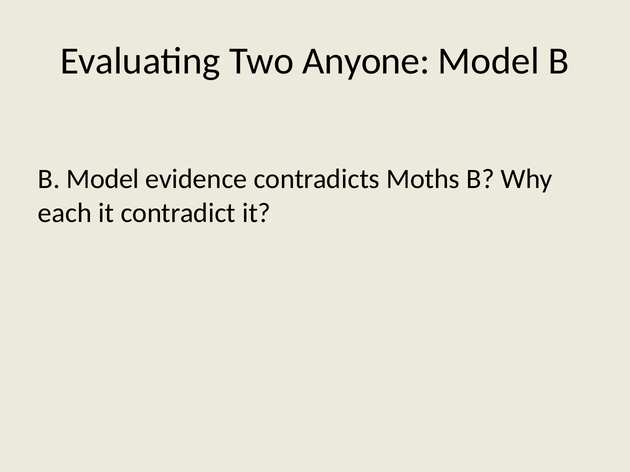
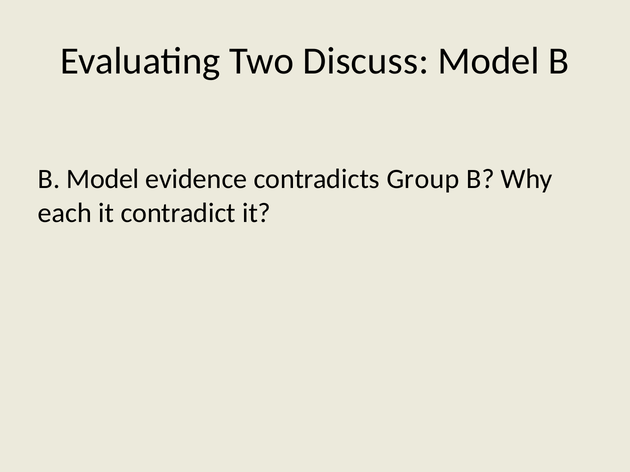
Anyone: Anyone -> Discuss
Moths: Moths -> Group
